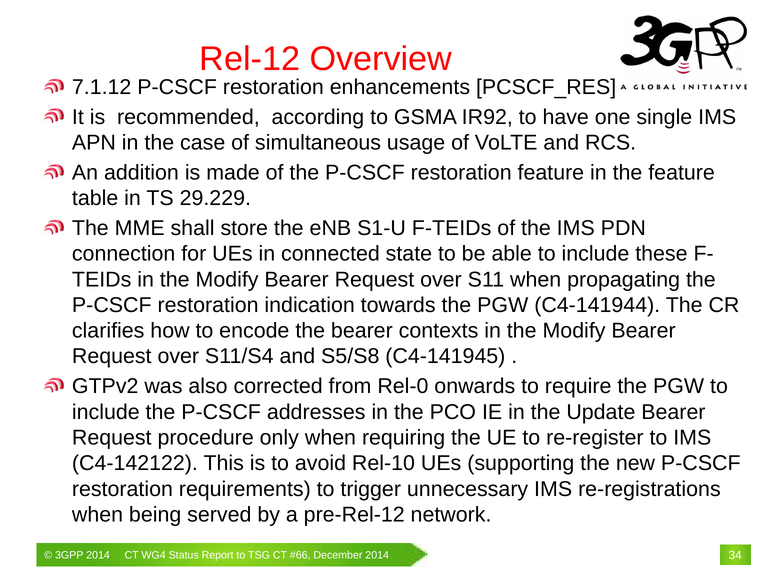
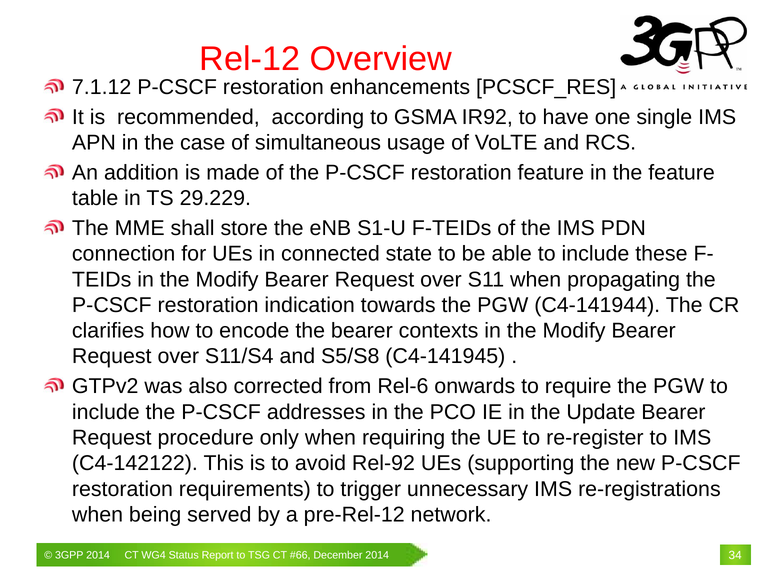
Rel-0: Rel-0 -> Rel-6
Rel-10: Rel-10 -> Rel-92
